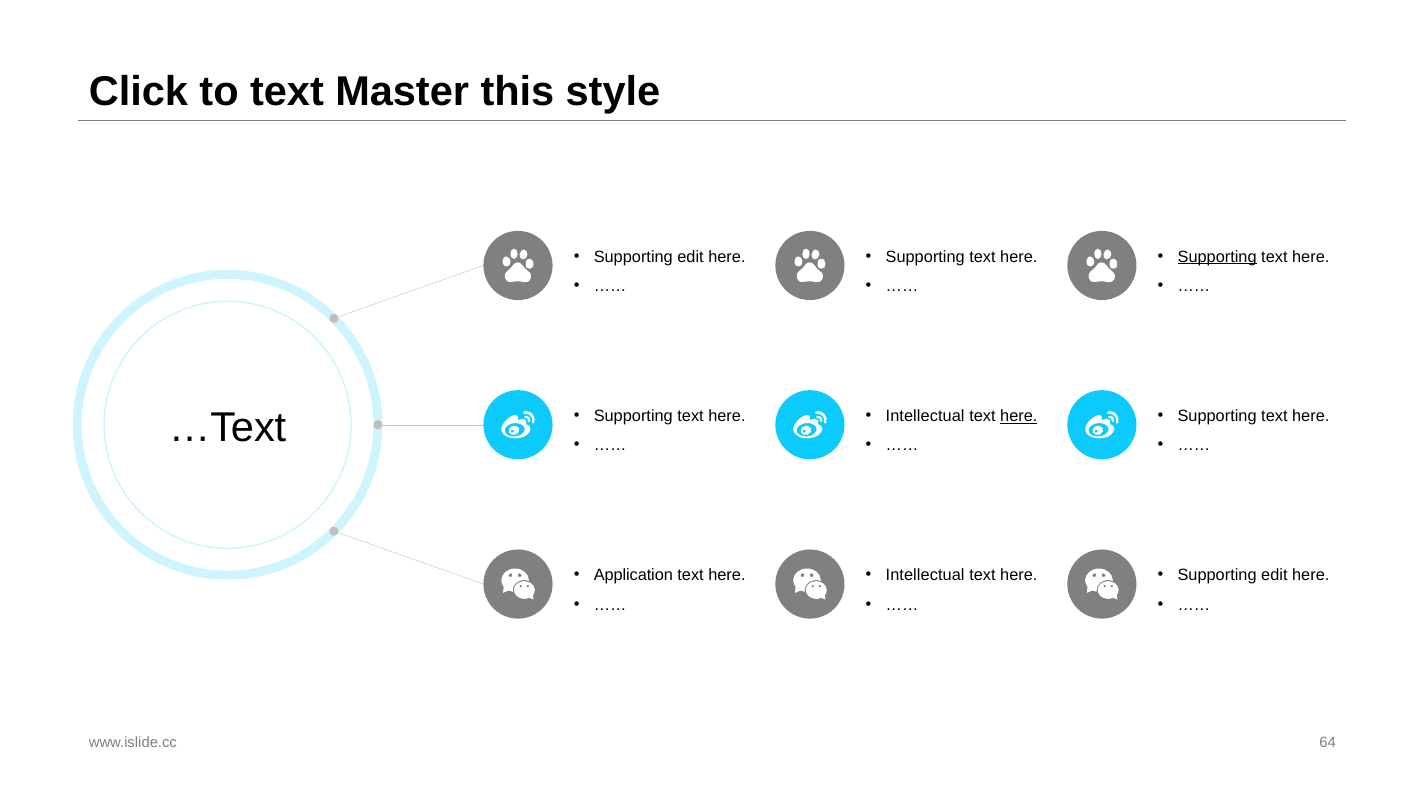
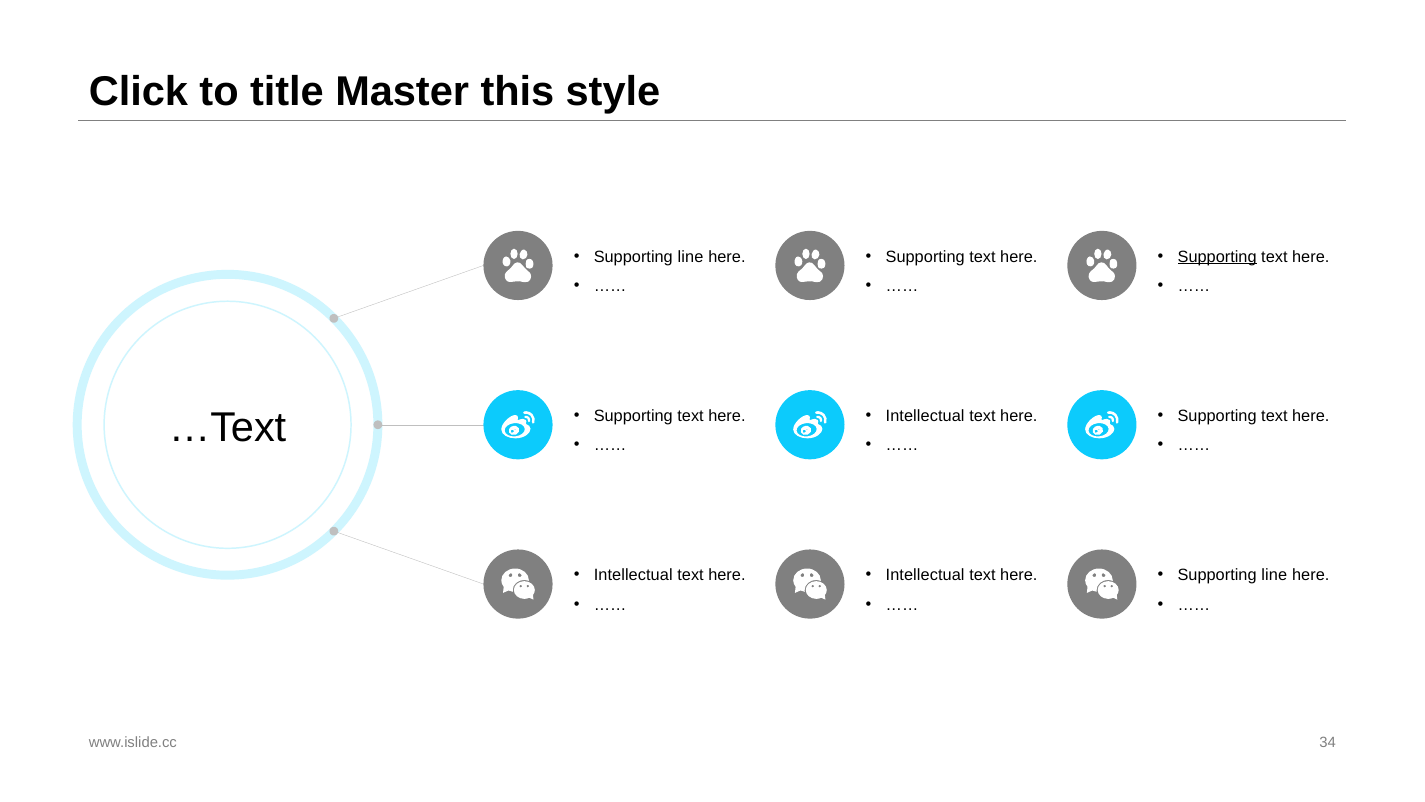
to text: text -> title
edit at (691, 257): edit -> line
here at (1019, 416) underline: present -> none
Application at (633, 575): Application -> Intellectual
edit at (1274, 575): edit -> line
64: 64 -> 34
